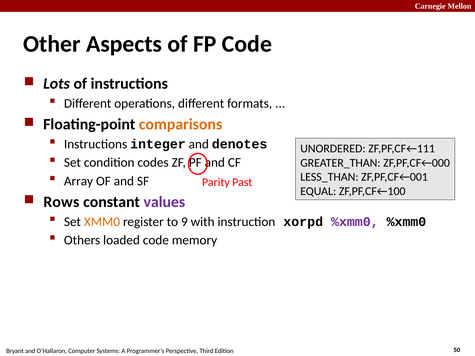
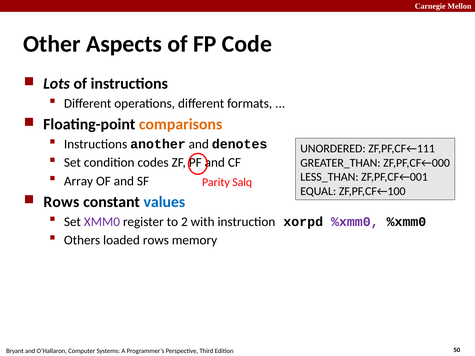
integer: integer -> another
Past: Past -> Salq
values colour: purple -> blue
XMM0 colour: orange -> purple
9: 9 -> 2
loaded code: code -> rows
